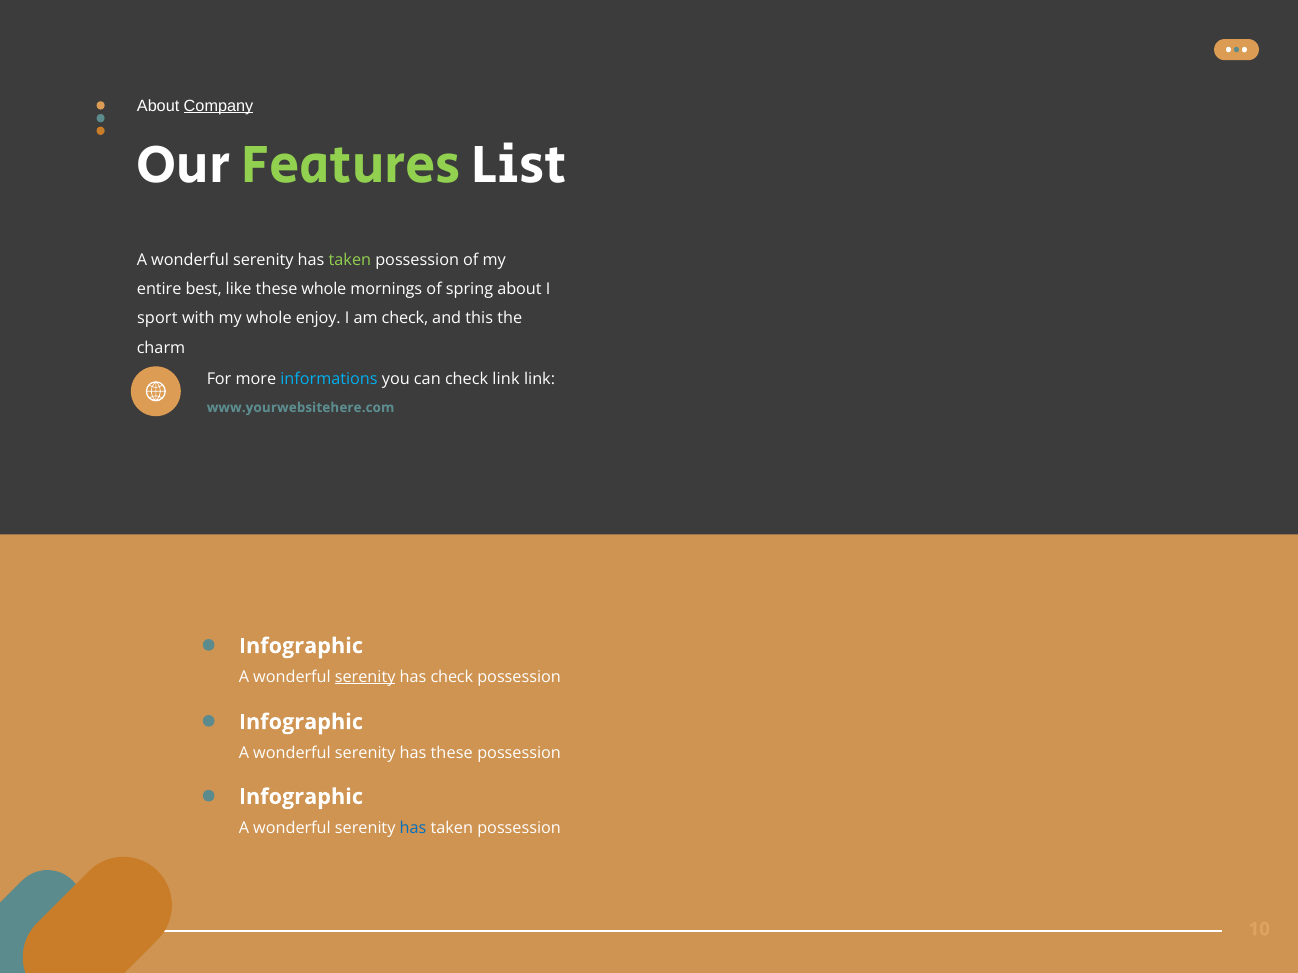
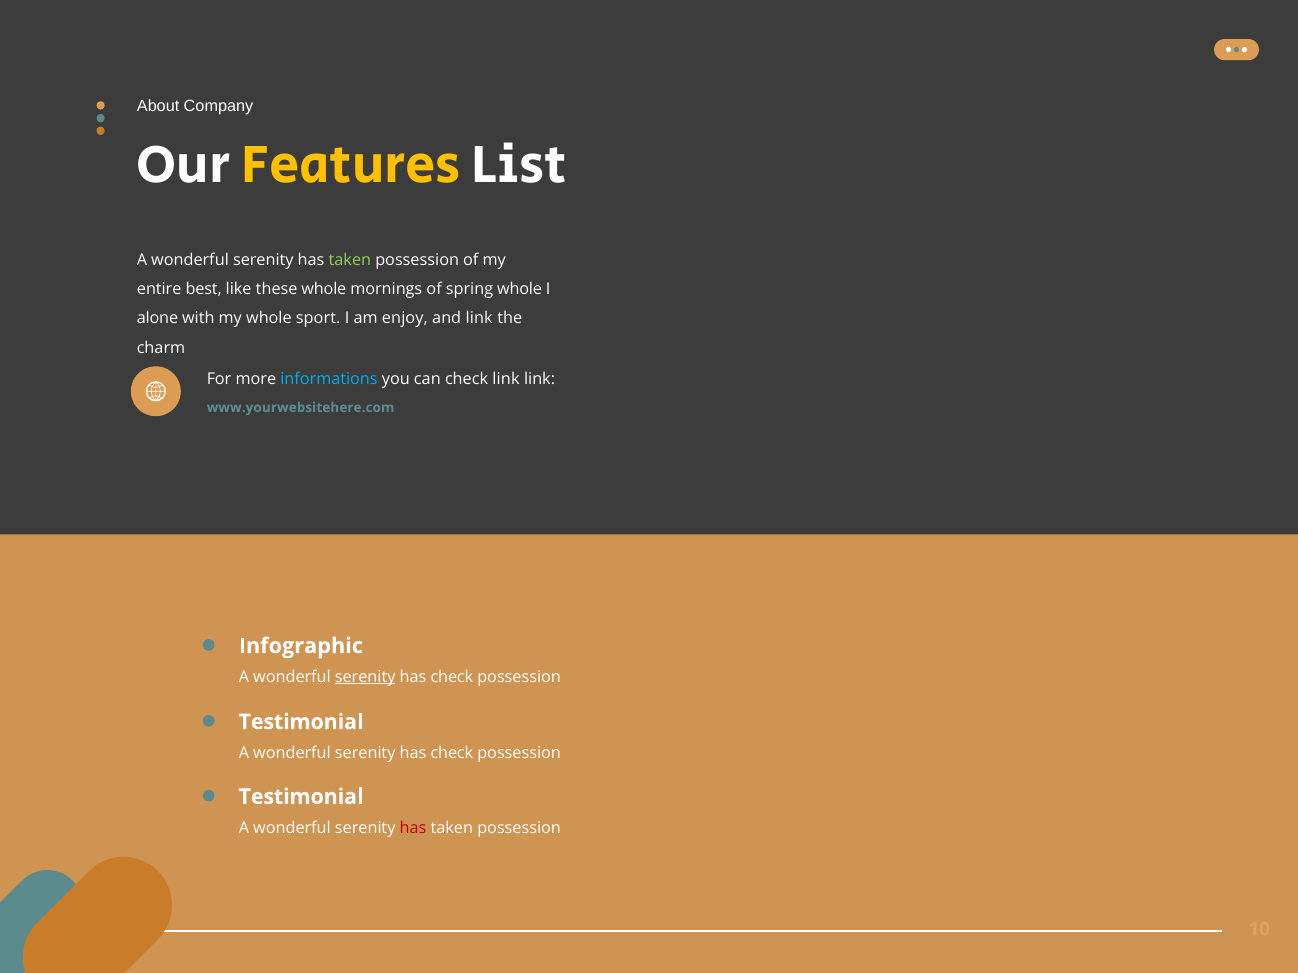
Company underline: present -> none
Features colour: light green -> yellow
spring about: about -> whole
sport: sport -> alone
enjoy: enjoy -> sport
am check: check -> enjoy
and this: this -> link
Infographic at (301, 722): Infographic -> Testimonial
these at (452, 753): these -> check
Infographic at (301, 797): Infographic -> Testimonial
has at (413, 828) colour: blue -> red
